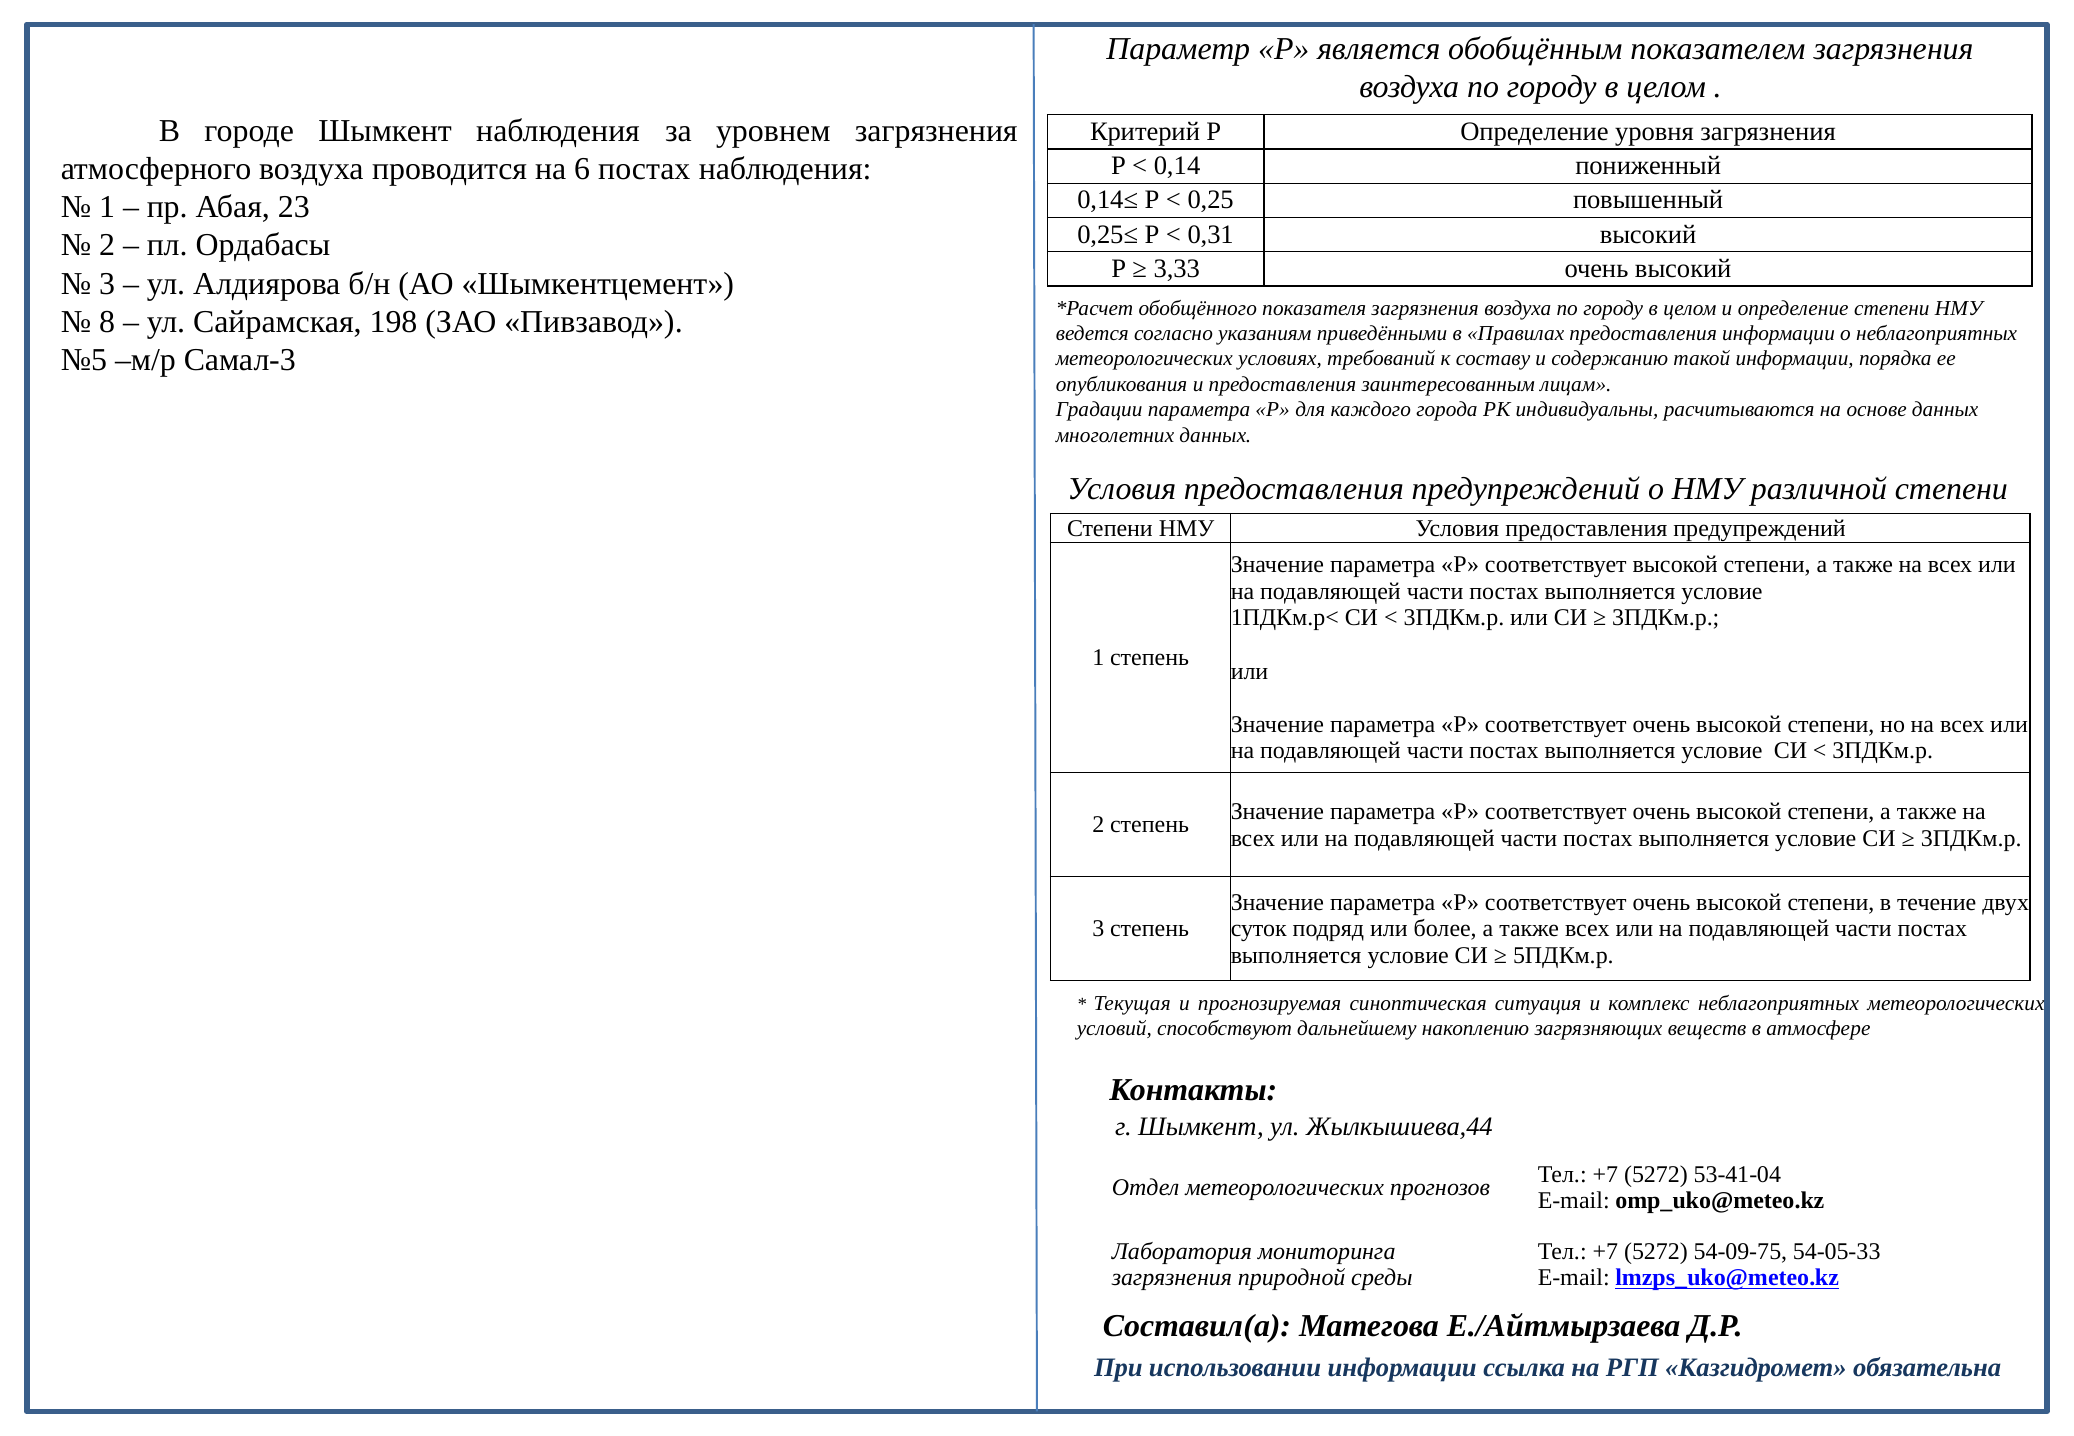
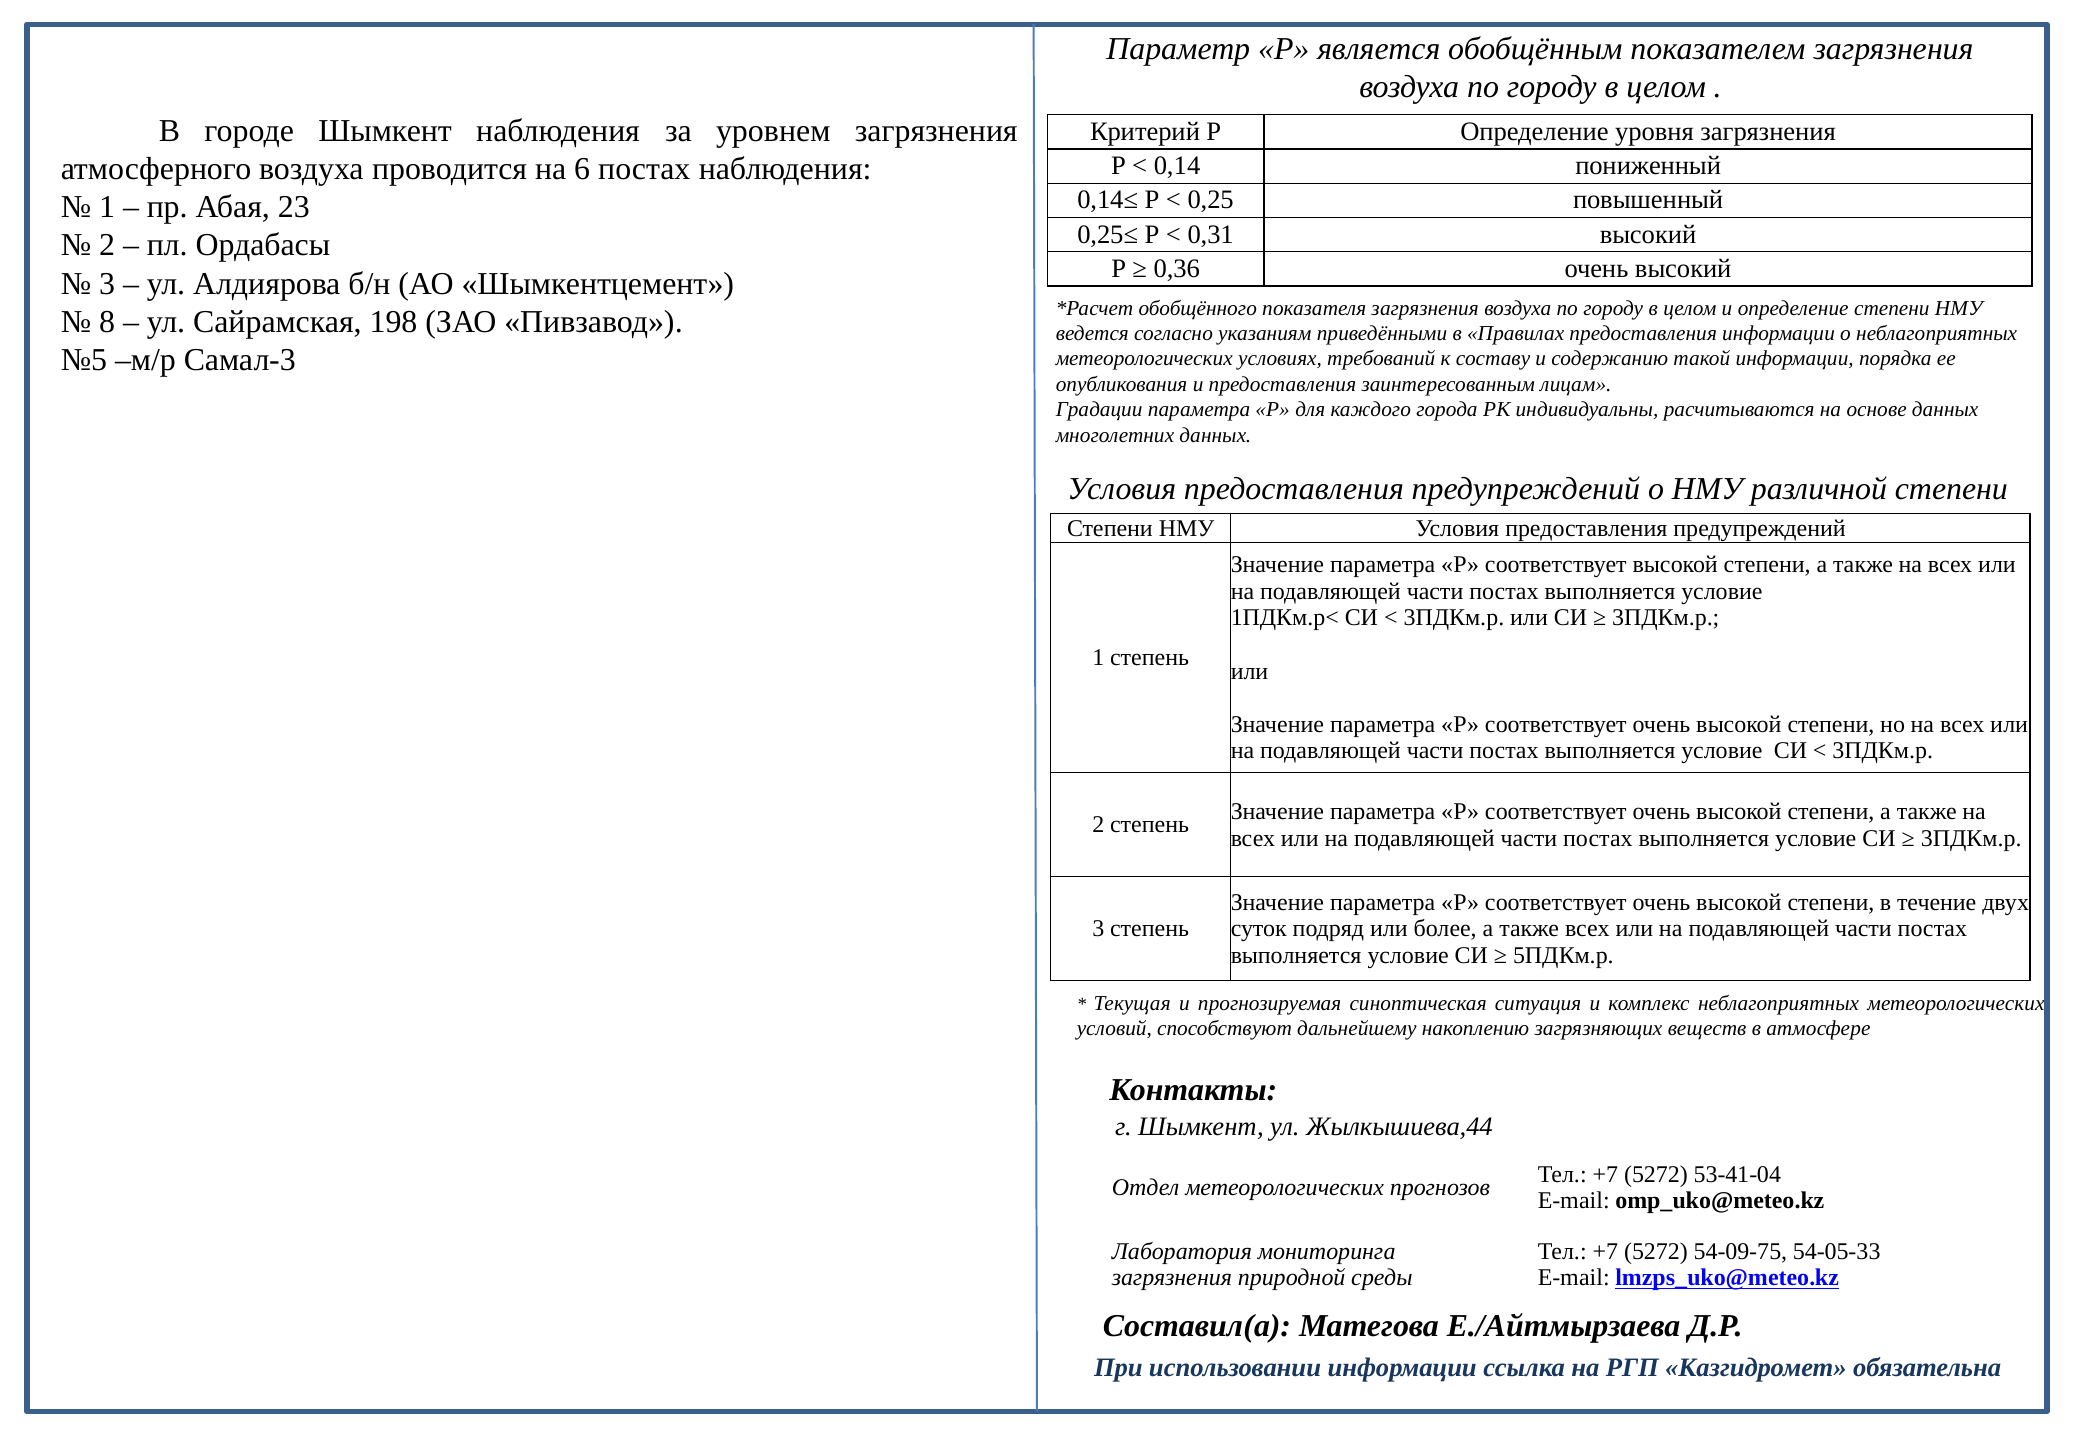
3,33: 3,33 -> 0,36
